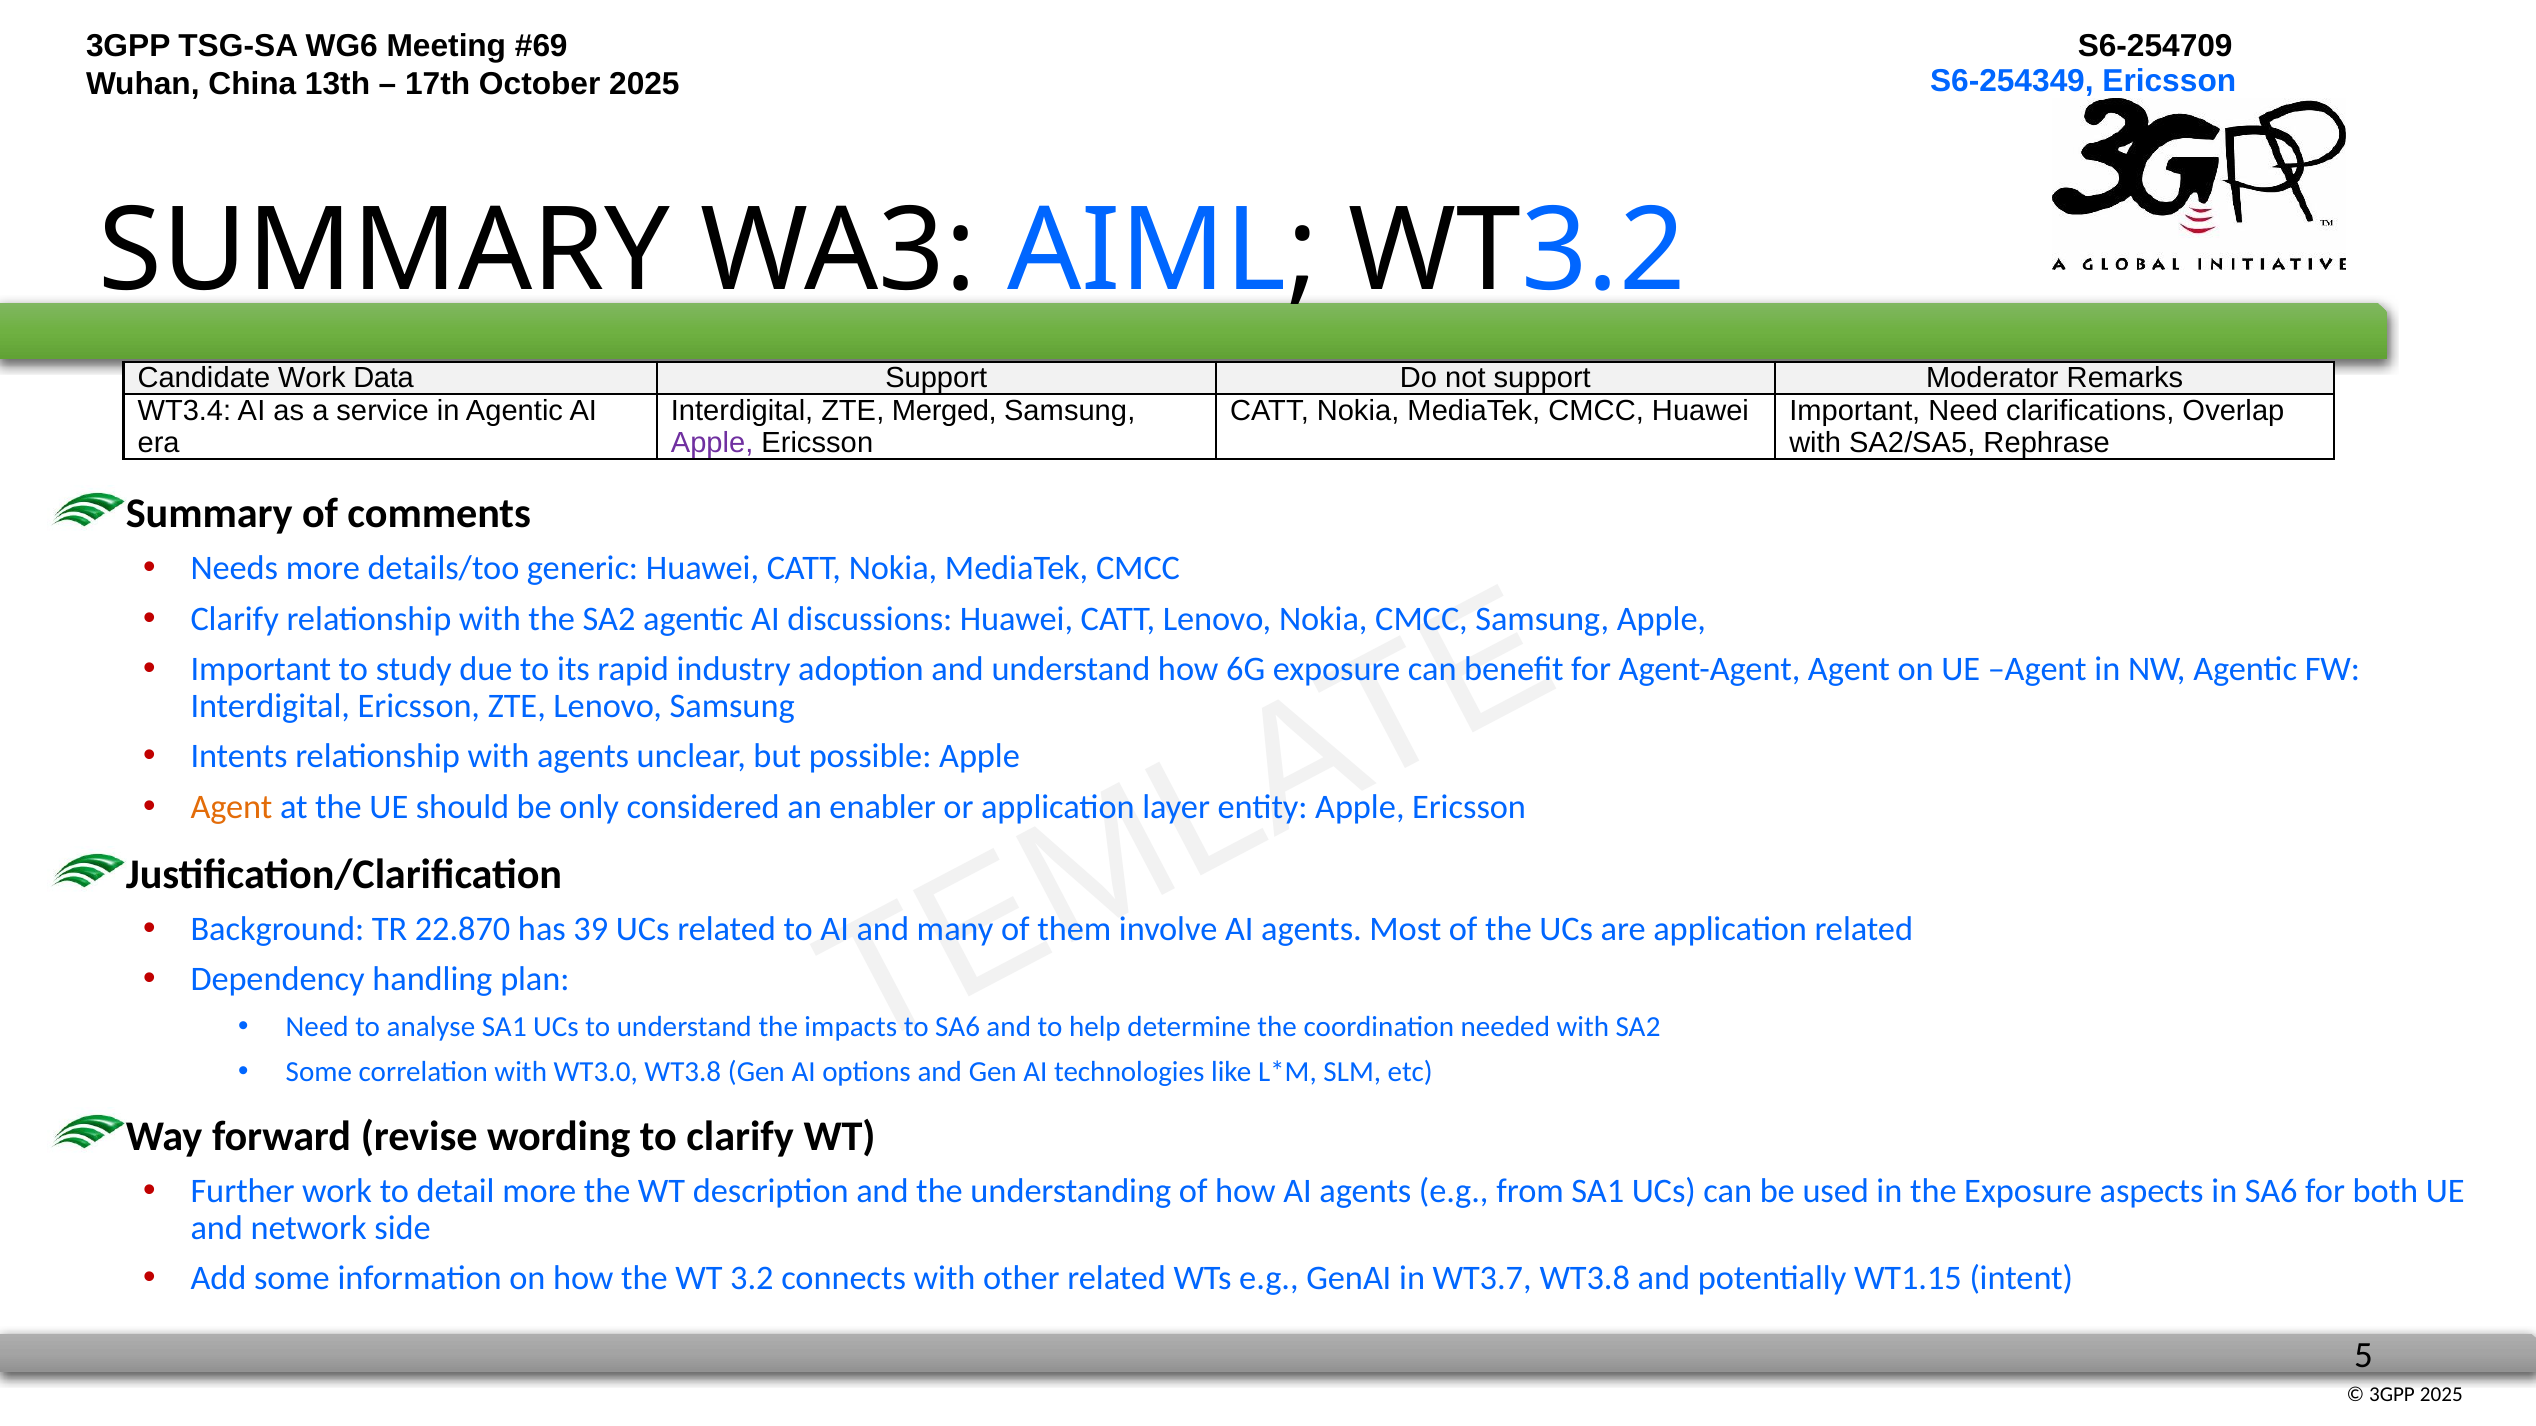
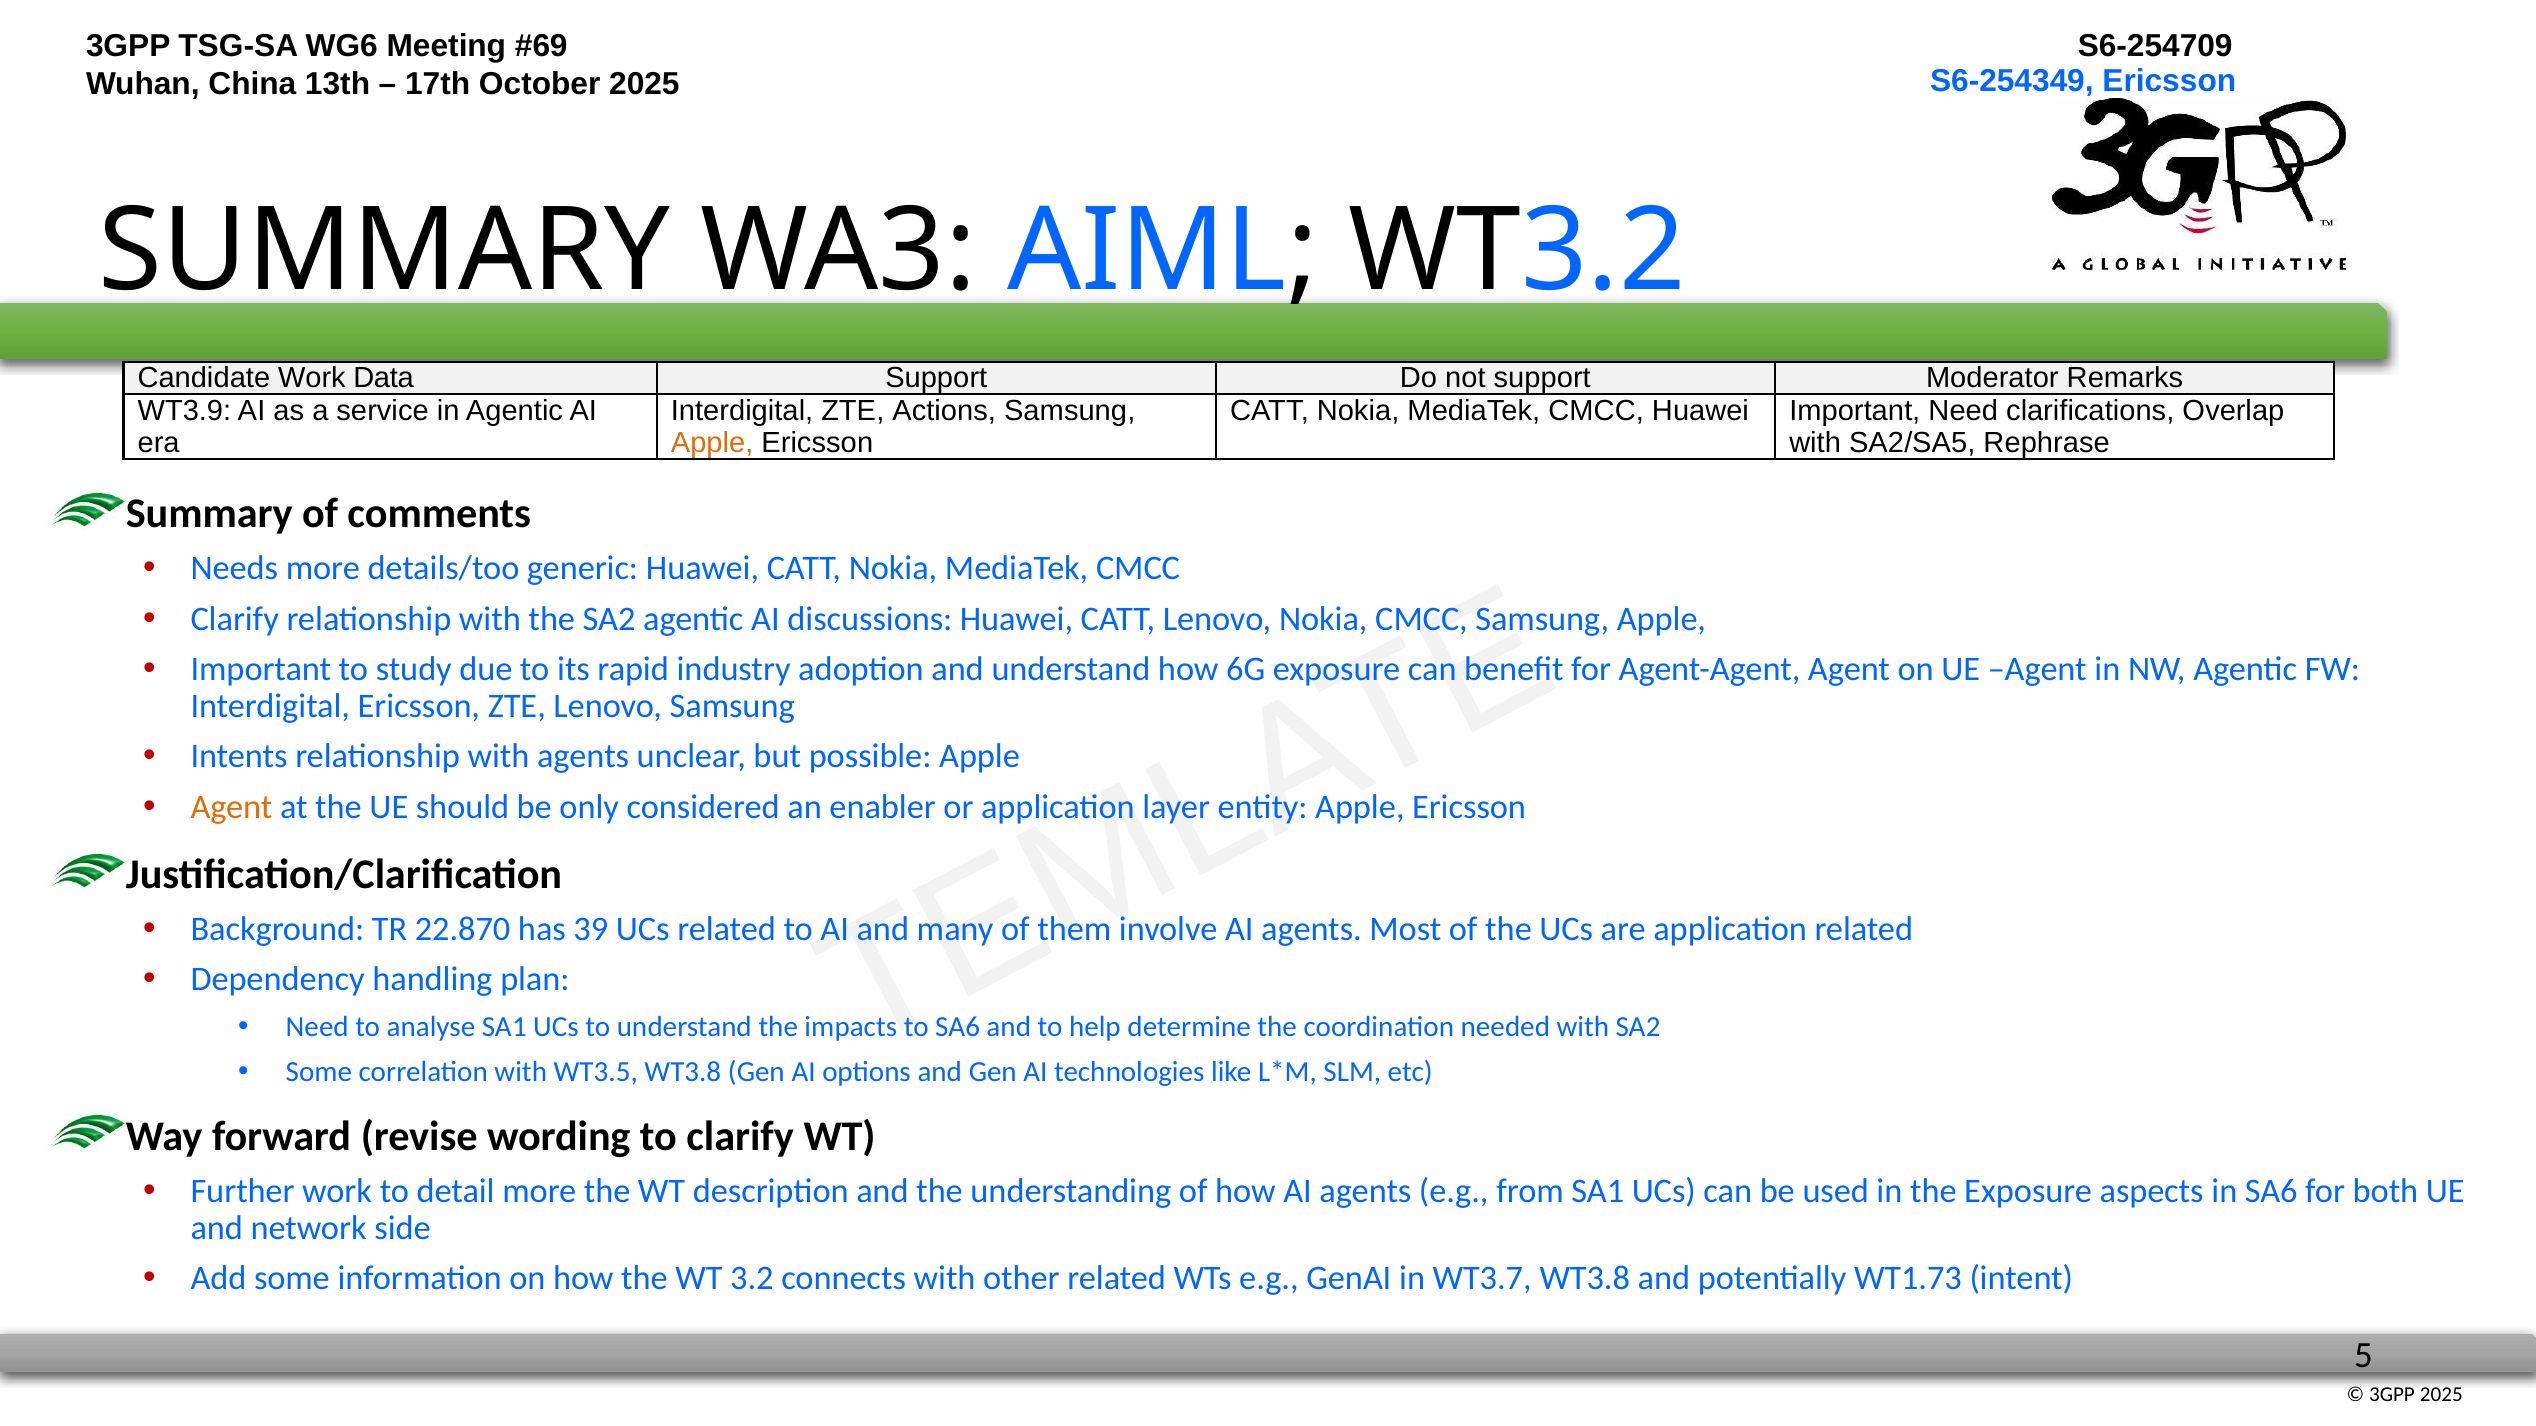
WT3.4: WT3.4 -> WT3.9
Merged: Merged -> Actions
Apple at (712, 443) colour: purple -> orange
WT3.0: WT3.0 -> WT3.5
WT1.15: WT1.15 -> WT1.73
